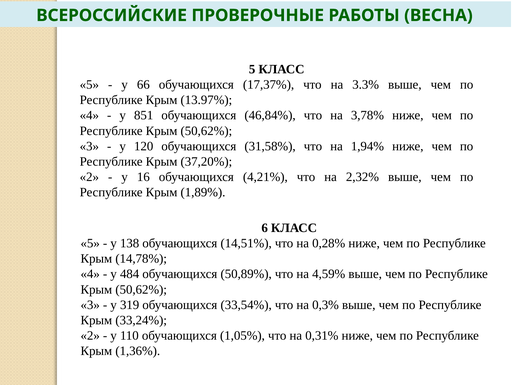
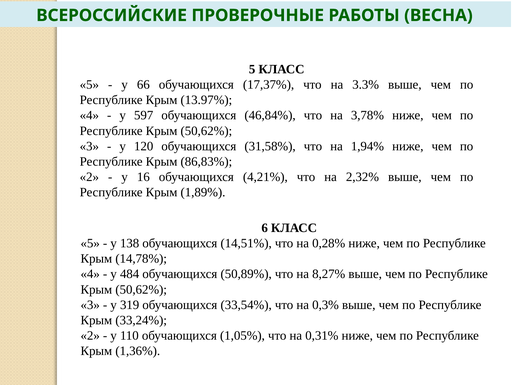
851: 851 -> 597
37,20%: 37,20% -> 86,83%
4,59%: 4,59% -> 8,27%
